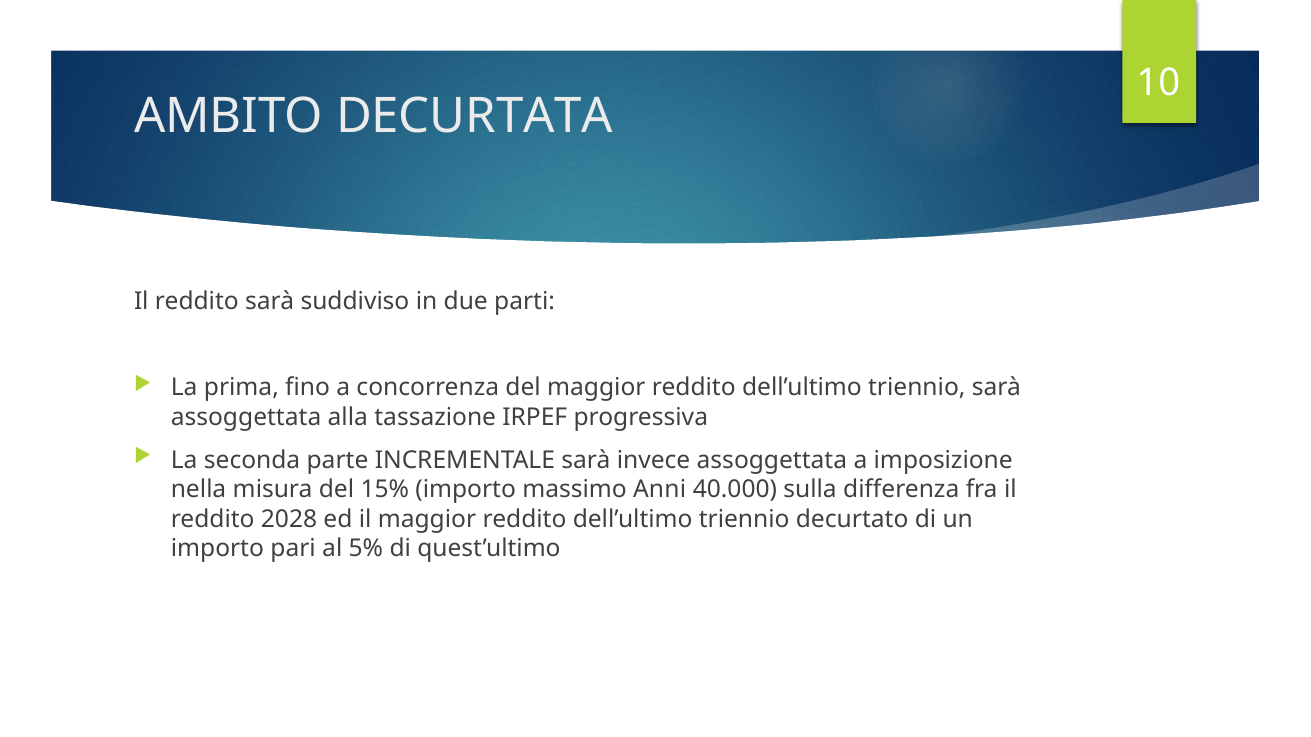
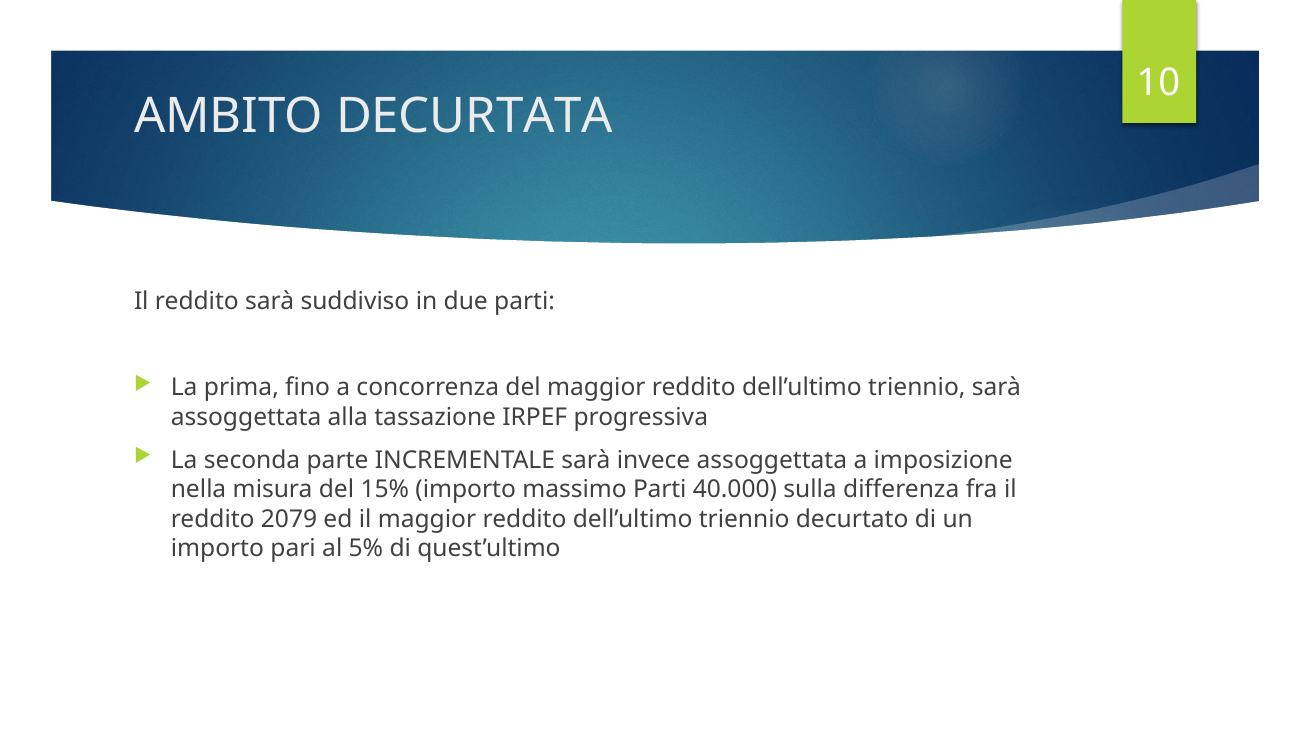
massimo Anni: Anni -> Parti
2028: 2028 -> 2079
